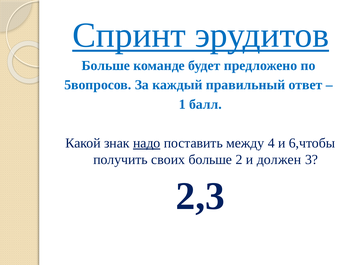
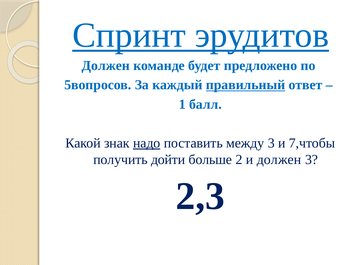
Больше at (106, 66): Больше -> Должен
правильный underline: none -> present
между 4: 4 -> 3
6,чтобы: 6,чтобы -> 7,чтобы
своих: своих -> дойти
